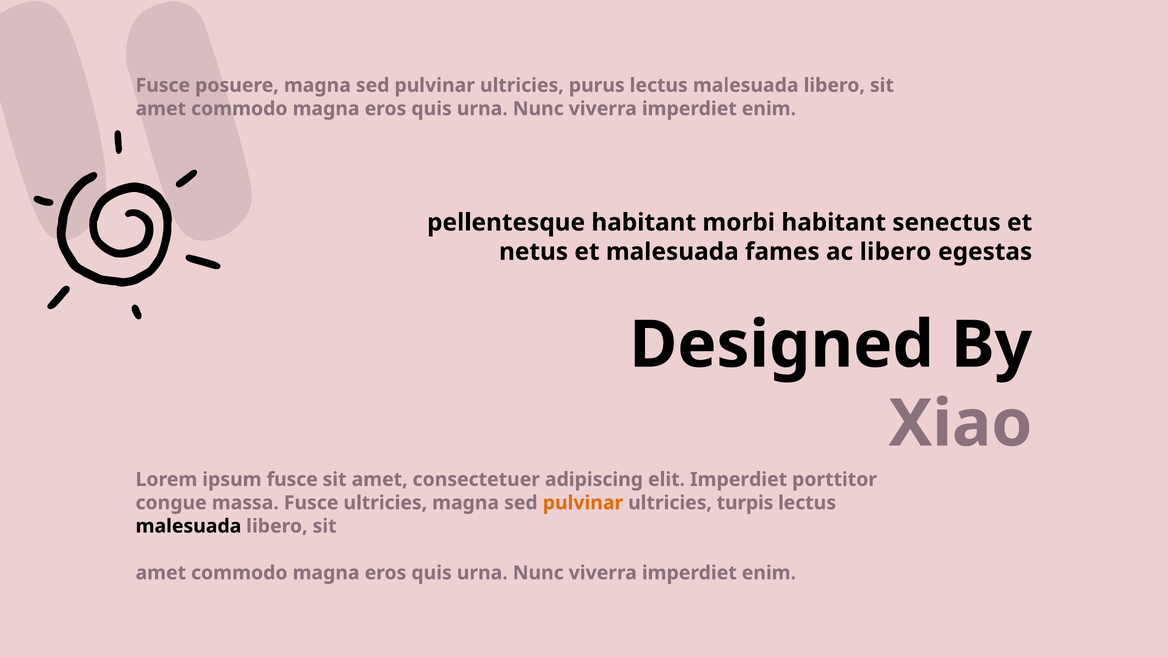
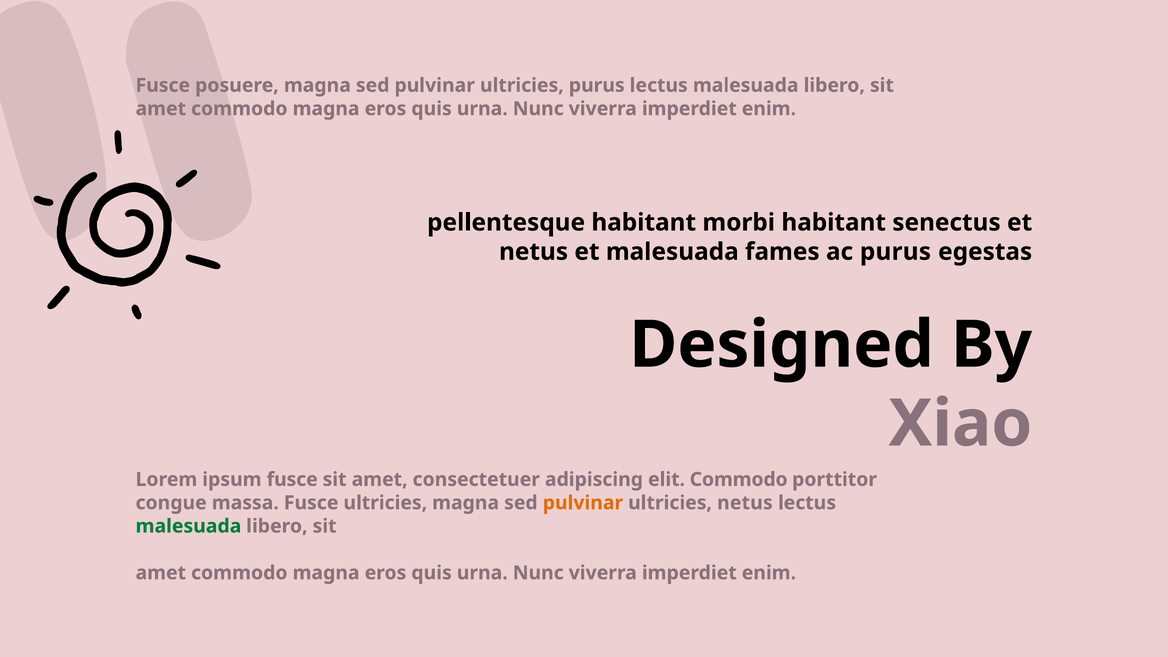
ac libero: libero -> purus
elit Imperdiet: Imperdiet -> Commodo
ultricies turpis: turpis -> netus
malesuada at (188, 526) colour: black -> green
